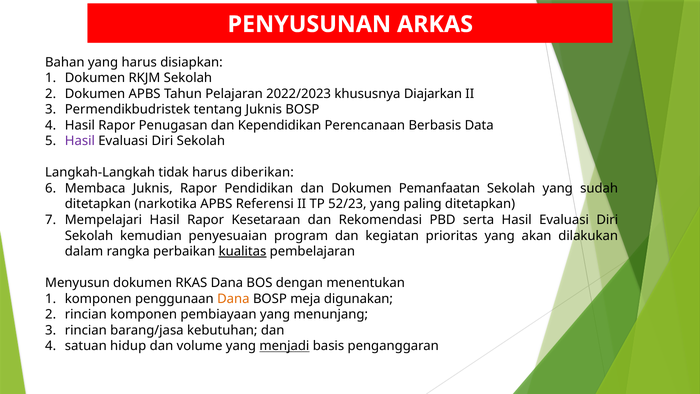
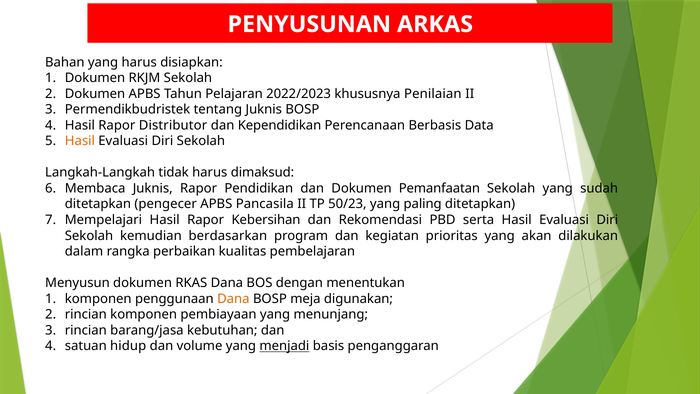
Diajarkan: Diajarkan -> Penilaian
Penugasan: Penugasan -> Distributor
Hasil at (80, 141) colour: purple -> orange
diberikan: diberikan -> dimaksud
narkotika: narkotika -> pengecer
Referensi: Referensi -> Pancasila
52/23: 52/23 -> 50/23
Kesetaraan: Kesetaraan -> Kebersihan
penyesuaian: penyesuaian -> berdasarkan
kualitas underline: present -> none
